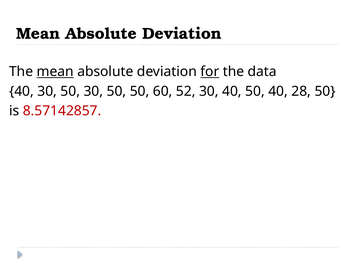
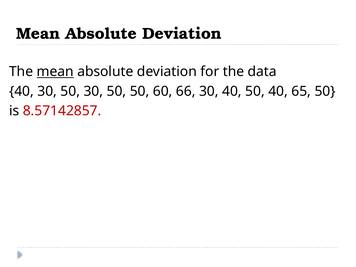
for underline: present -> none
52: 52 -> 66
28: 28 -> 65
